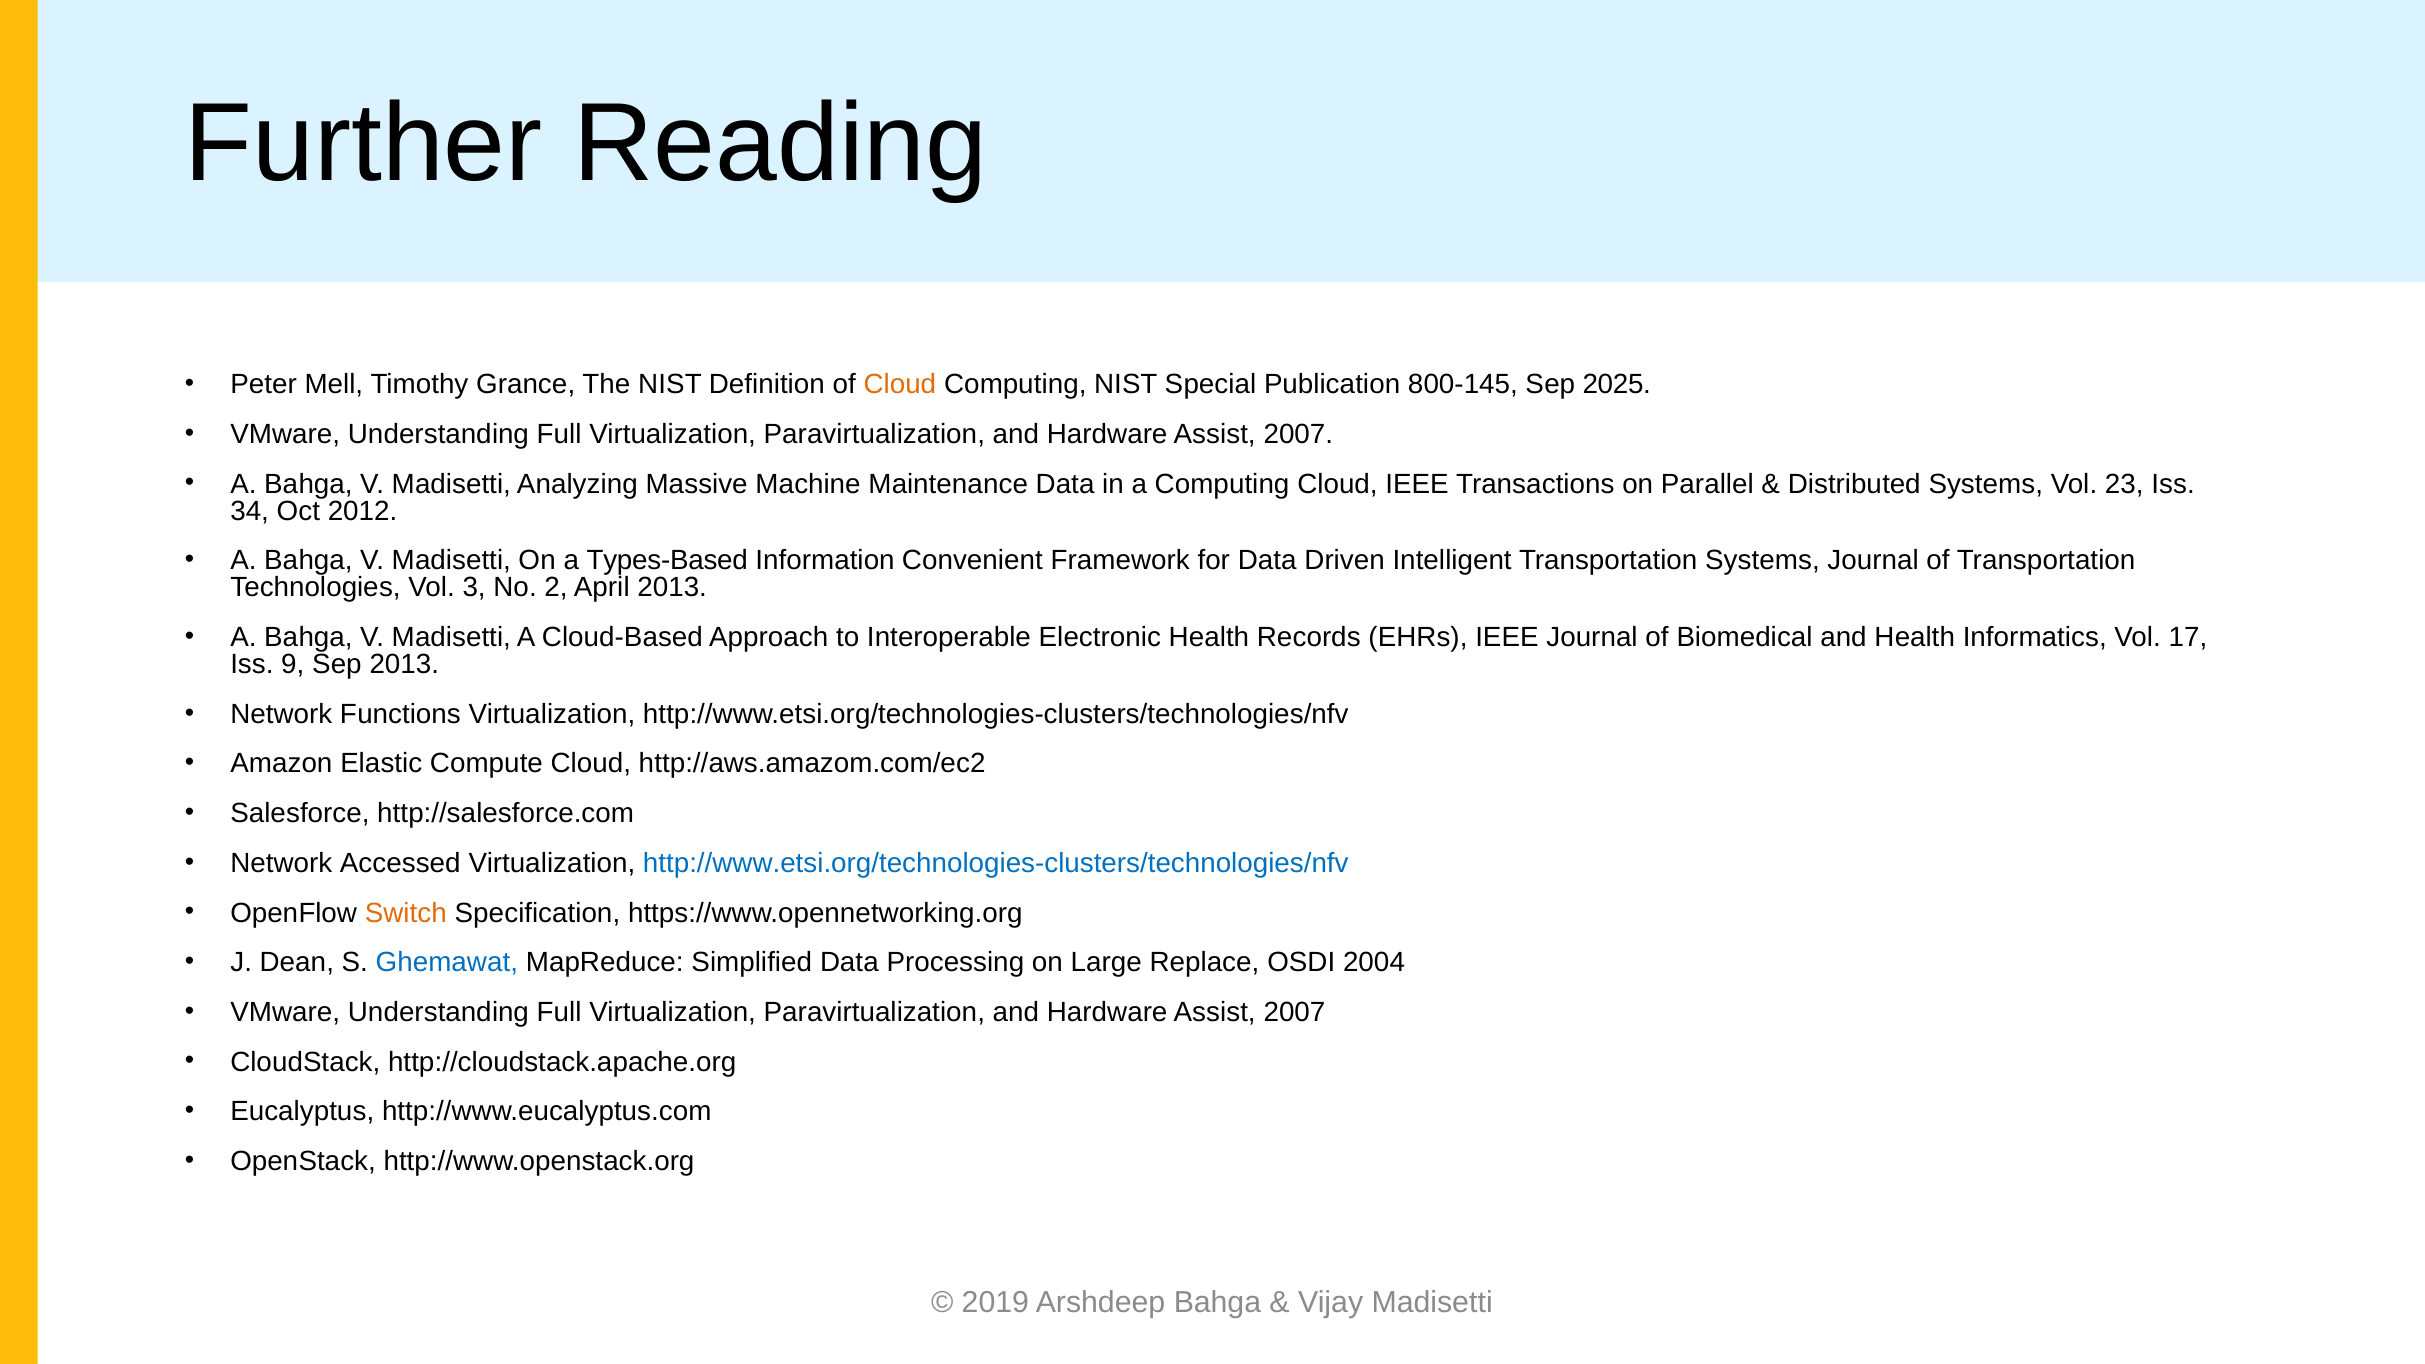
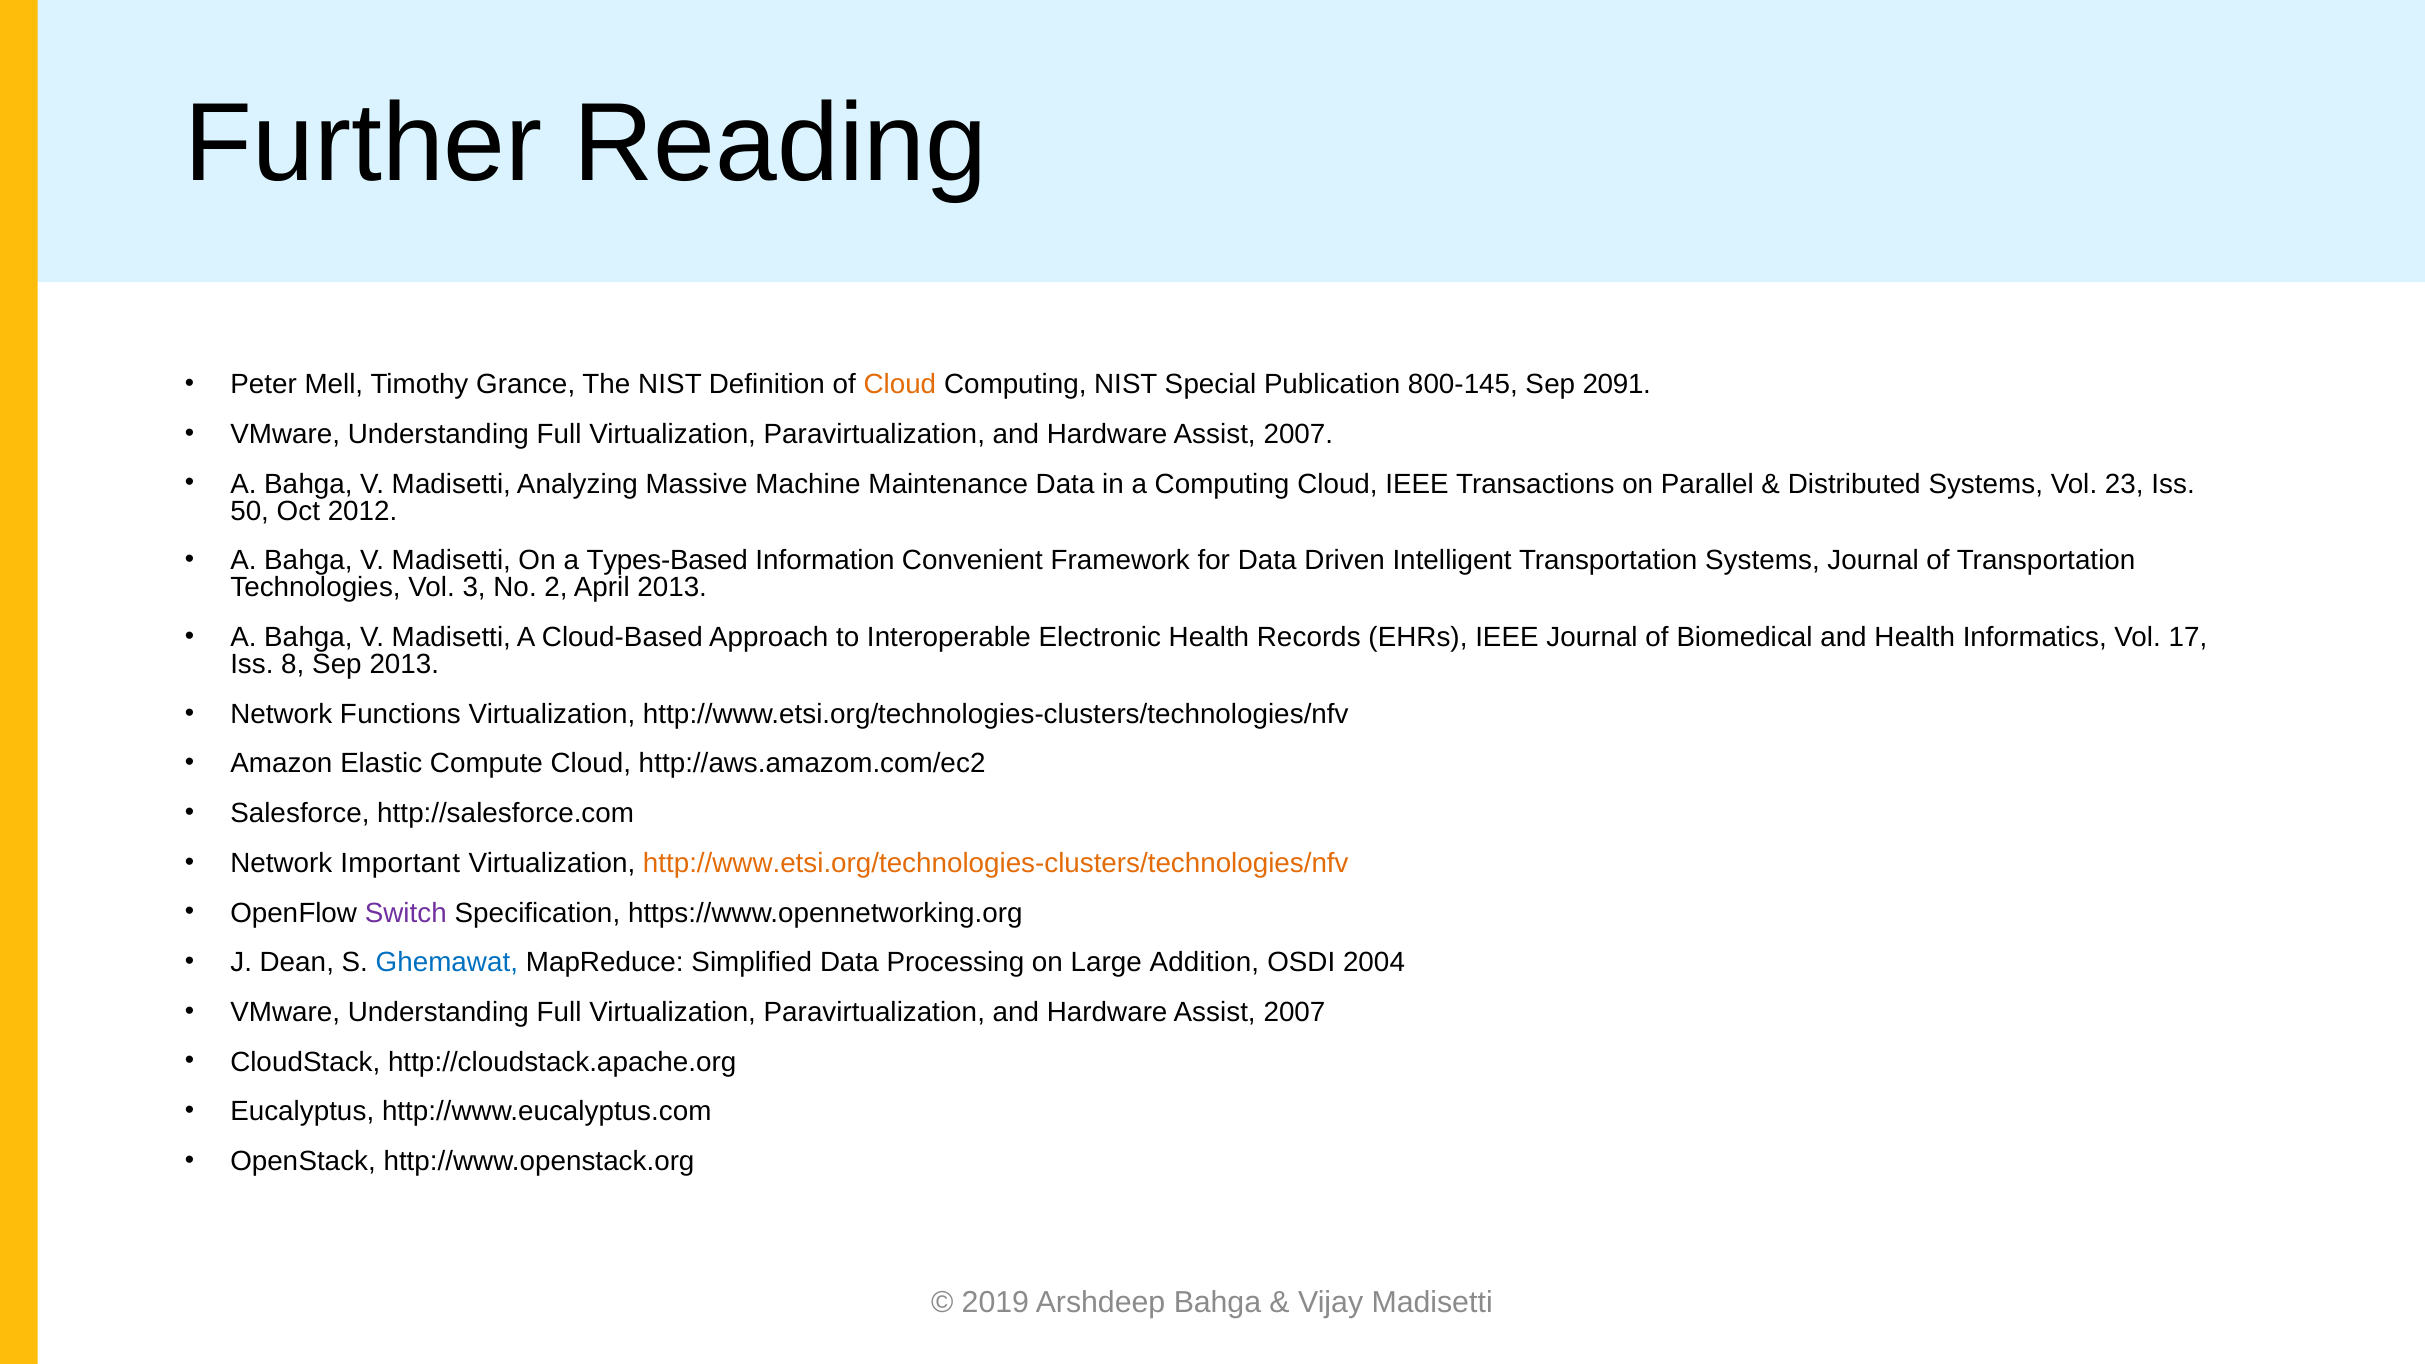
2025: 2025 -> 2091
34: 34 -> 50
9: 9 -> 8
Accessed: Accessed -> Important
http://www.etsi.org/technologies-clusters/technologies/nfv at (996, 863) colour: blue -> orange
Switch colour: orange -> purple
Replace: Replace -> Addition
